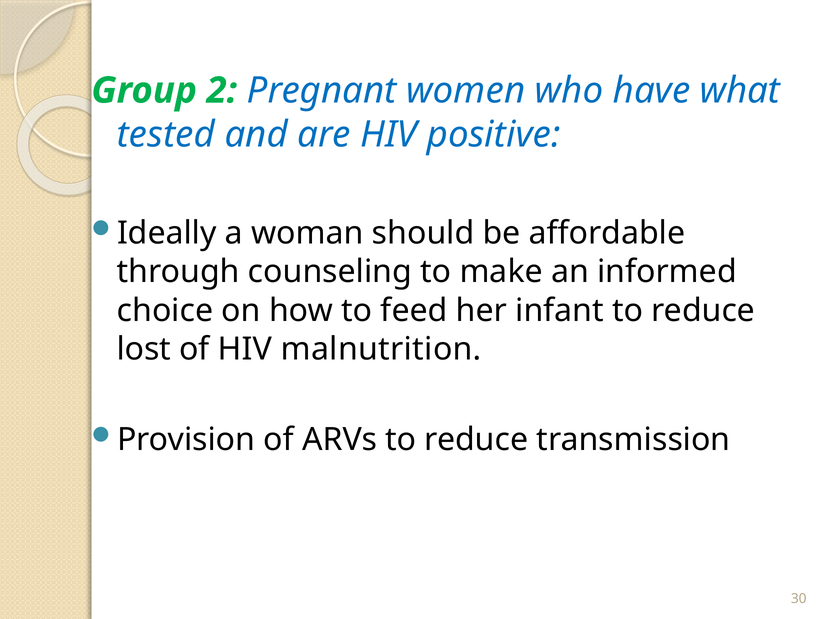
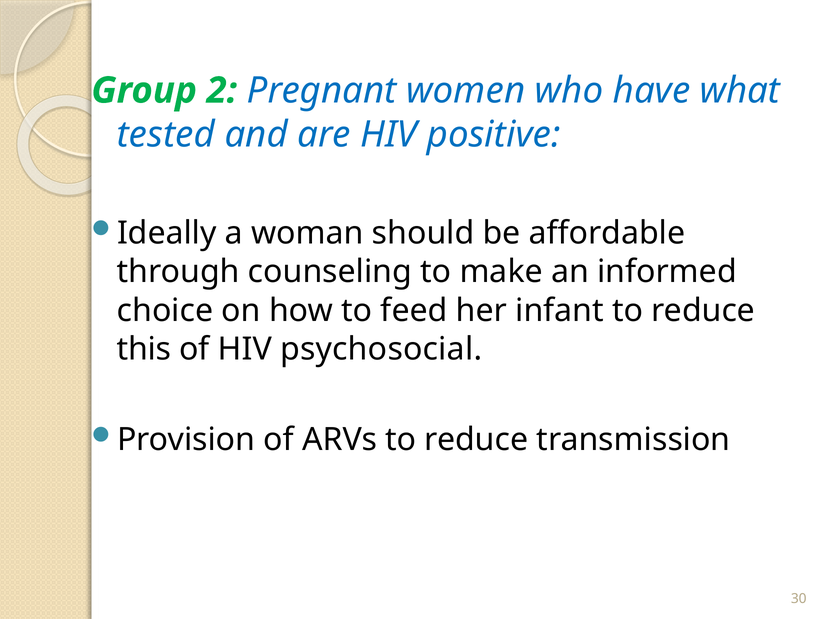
lost: lost -> this
malnutrition: malnutrition -> psychosocial
